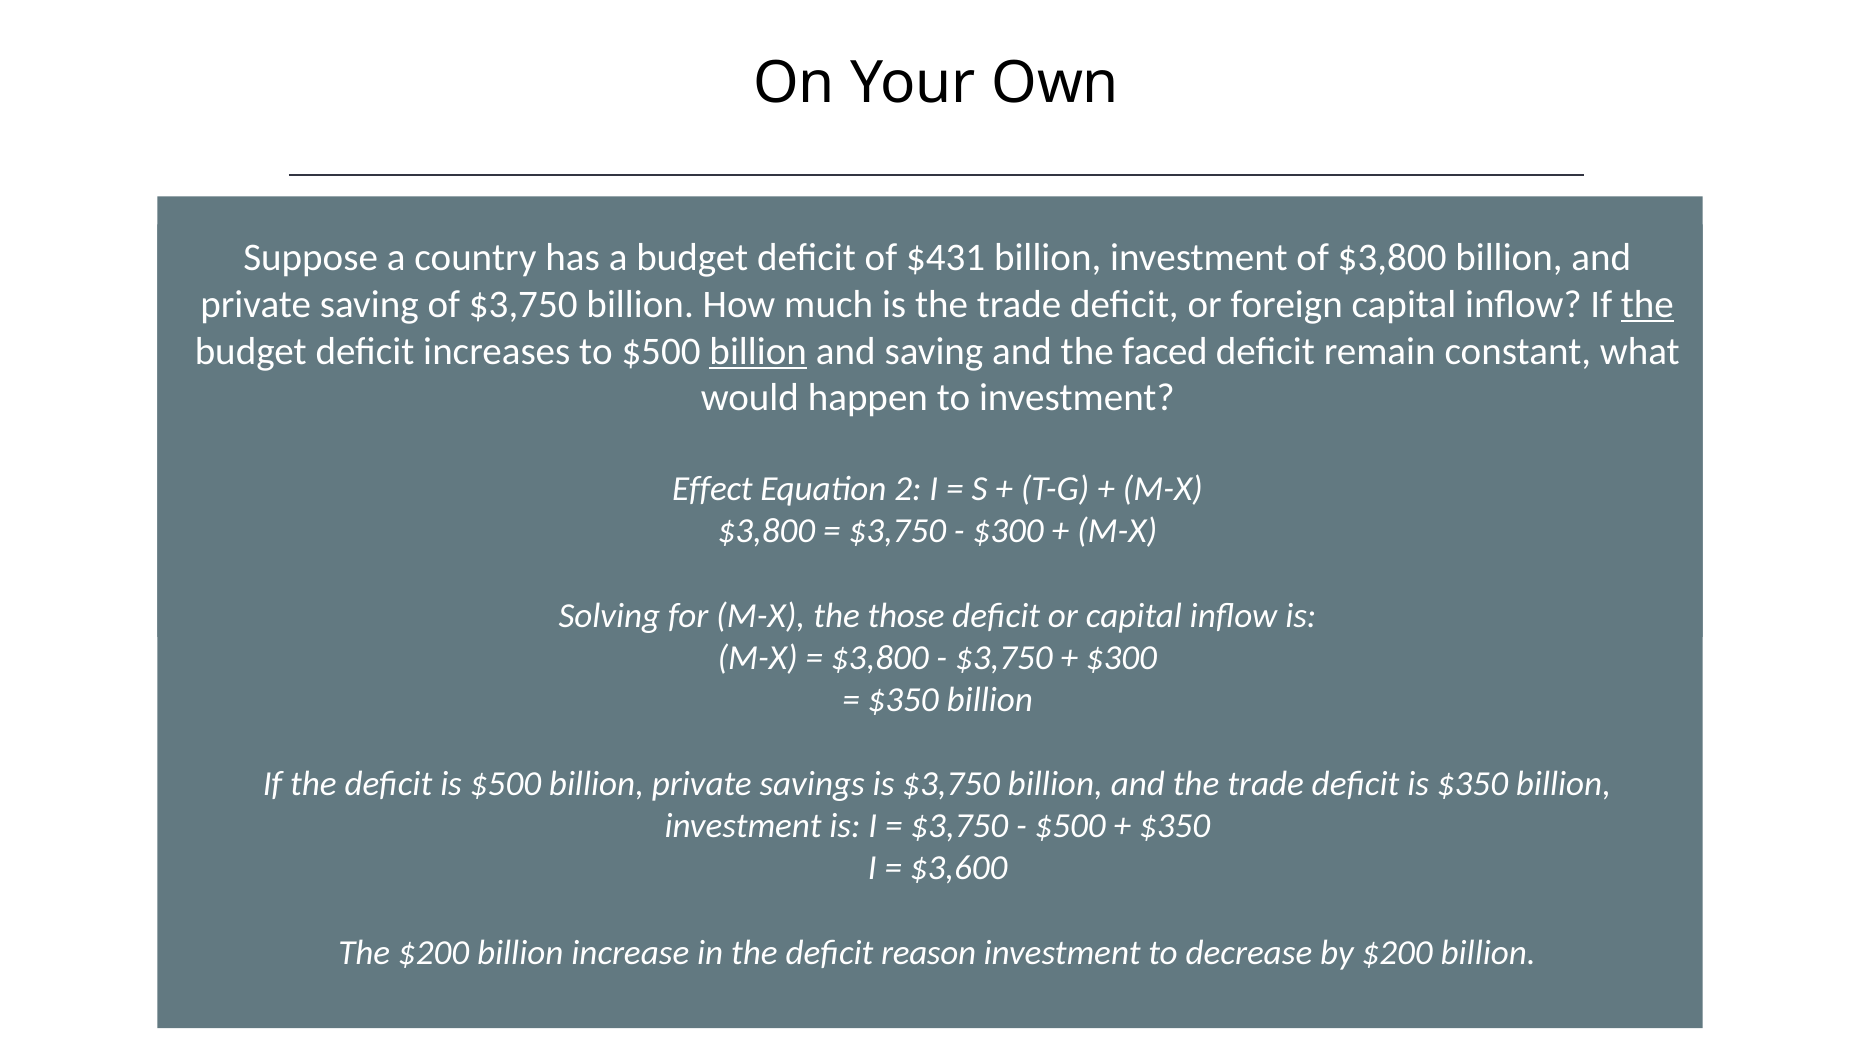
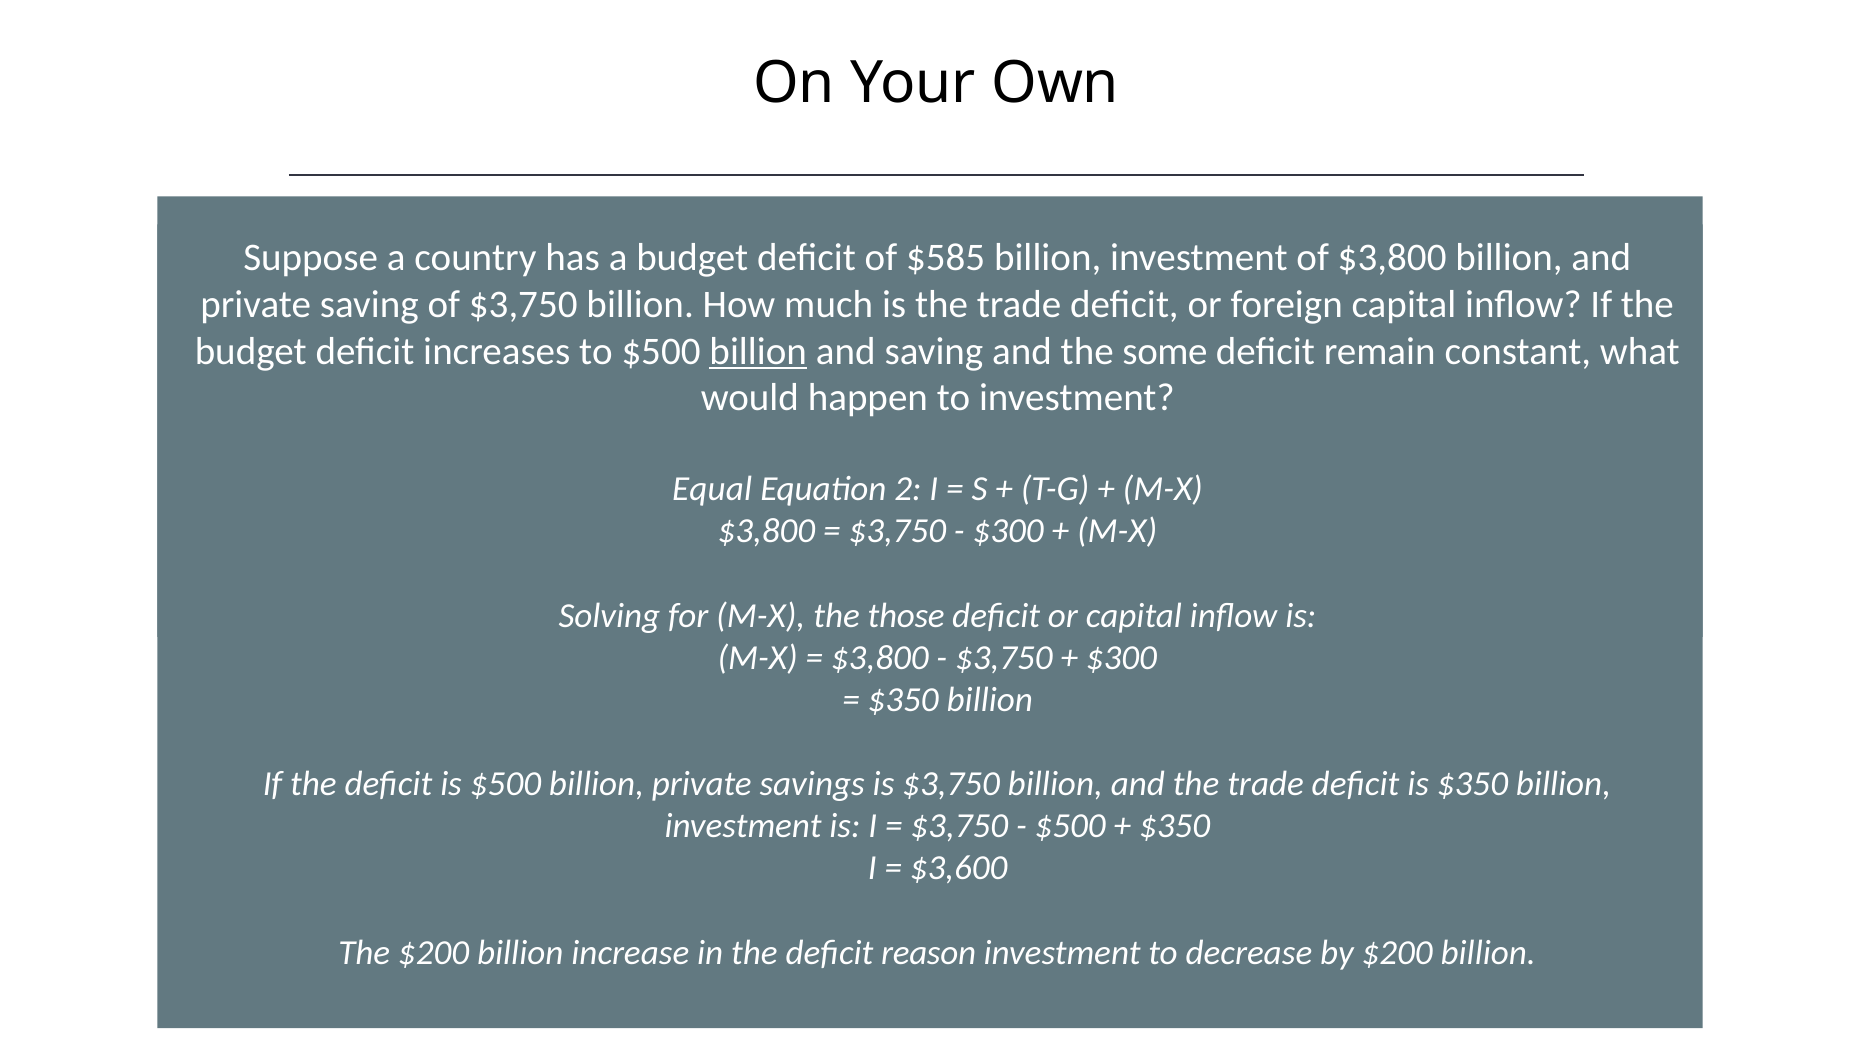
$431: $431 -> $585
the at (1647, 305) underline: present -> none
faced: faced -> some
Effect: Effect -> Equal
